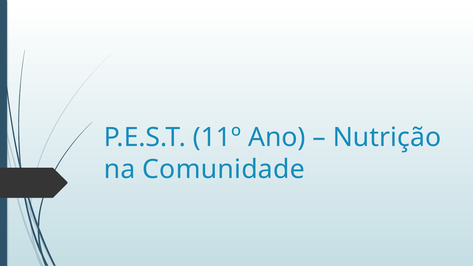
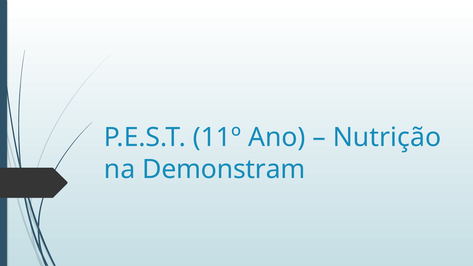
Comunidade: Comunidade -> Demonstram
